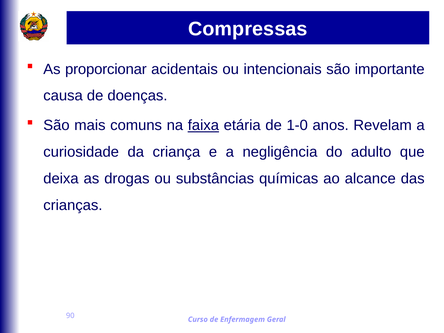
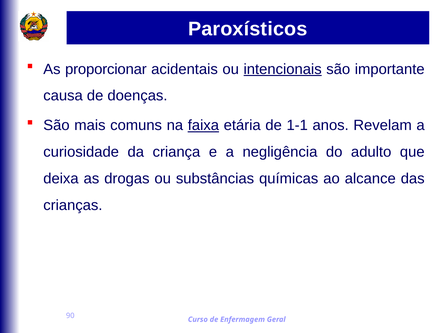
Compressas: Compressas -> Paroxísticos
intencionais underline: none -> present
1-0: 1-0 -> 1-1
